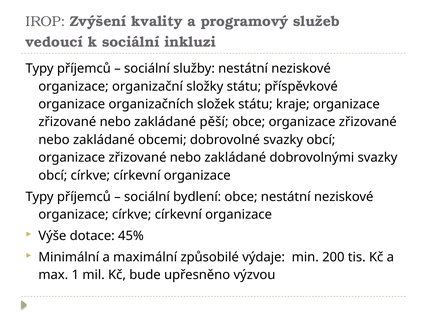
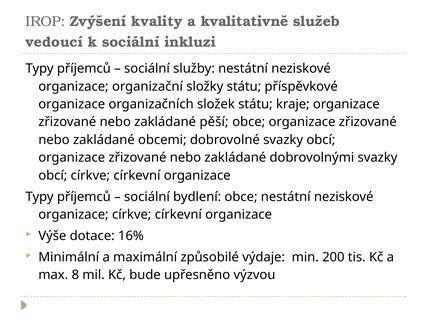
programový: programový -> kvalitativně
45%: 45% -> 16%
1: 1 -> 8
